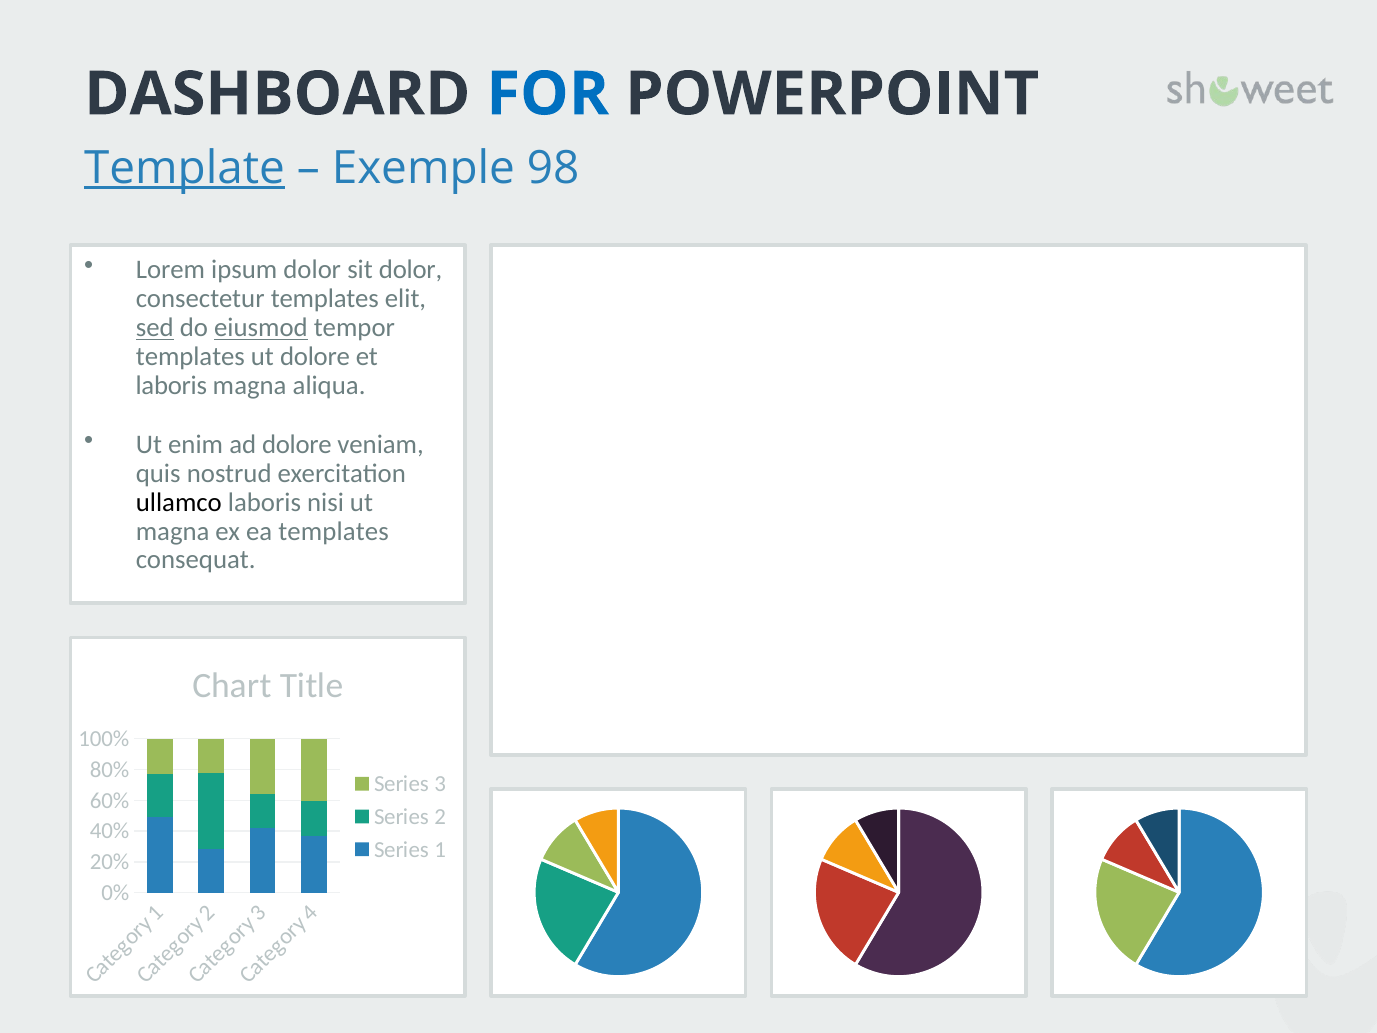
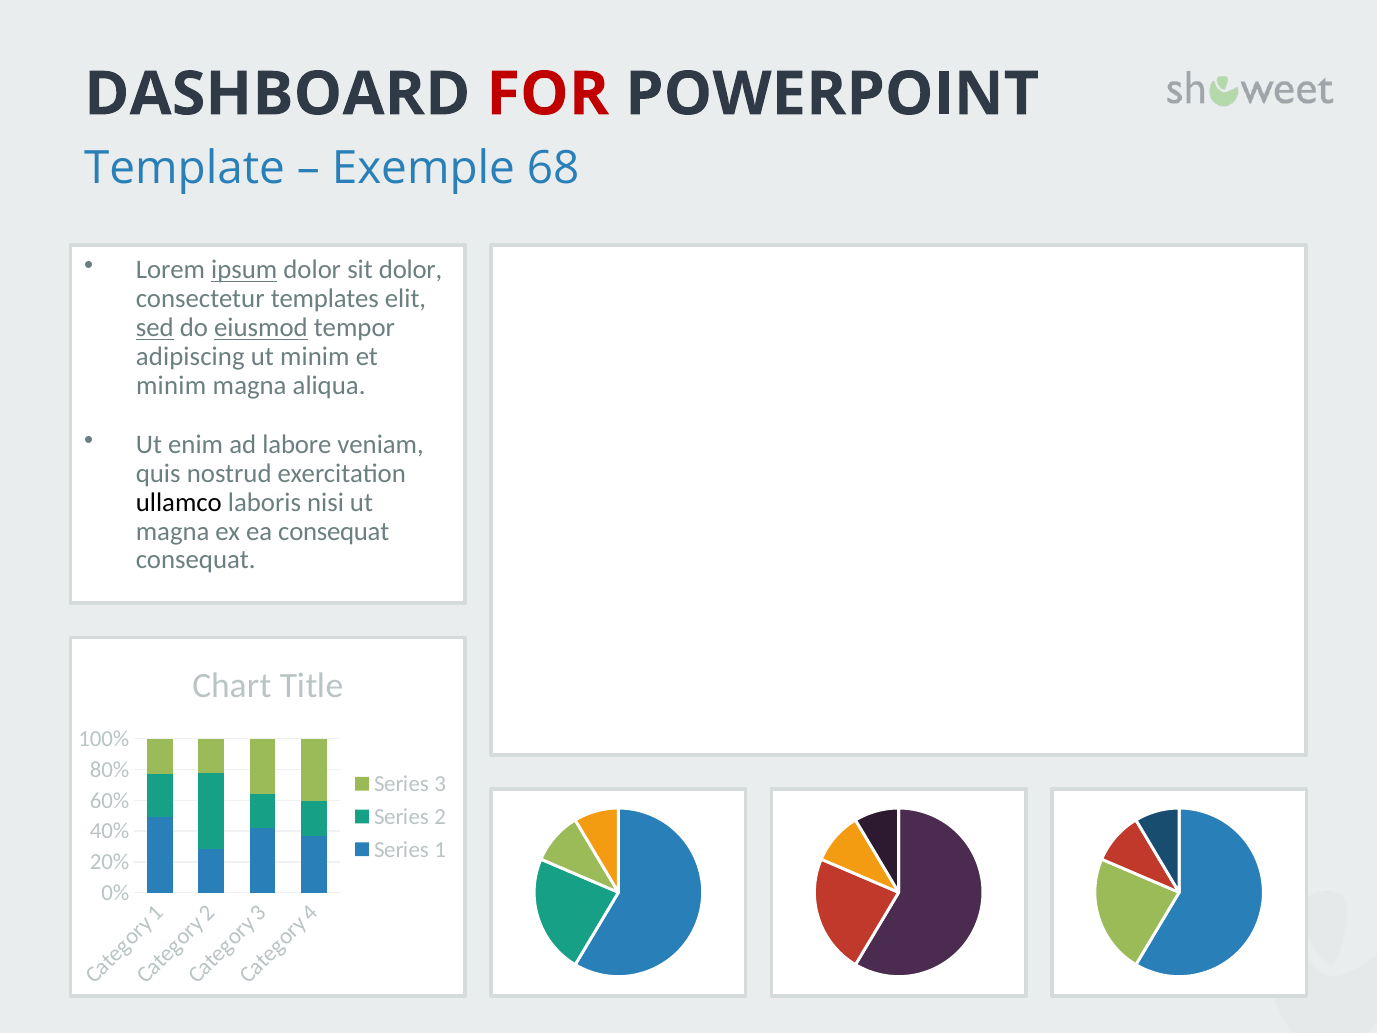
FOR colour: blue -> red
Template underline: present -> none
98: 98 -> 68
ipsum underline: none -> present
templates at (190, 357): templates -> adipiscing
ut dolore: dolore -> minim
laboris at (171, 386): laboris -> minim
ad dolore: dolore -> labore
ea templates: templates -> consequat
